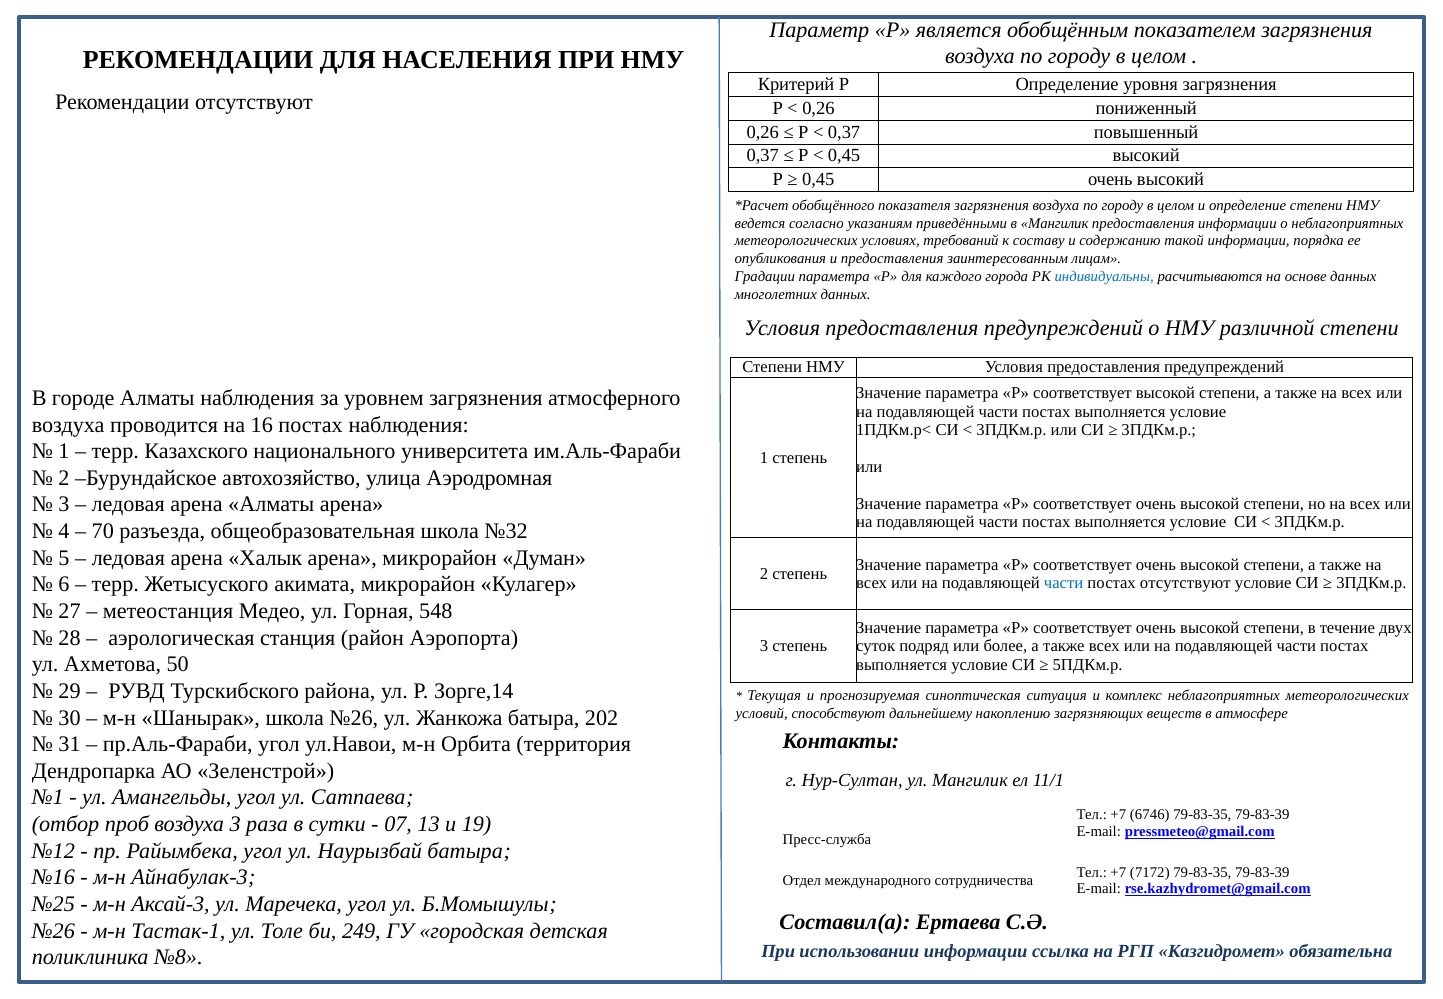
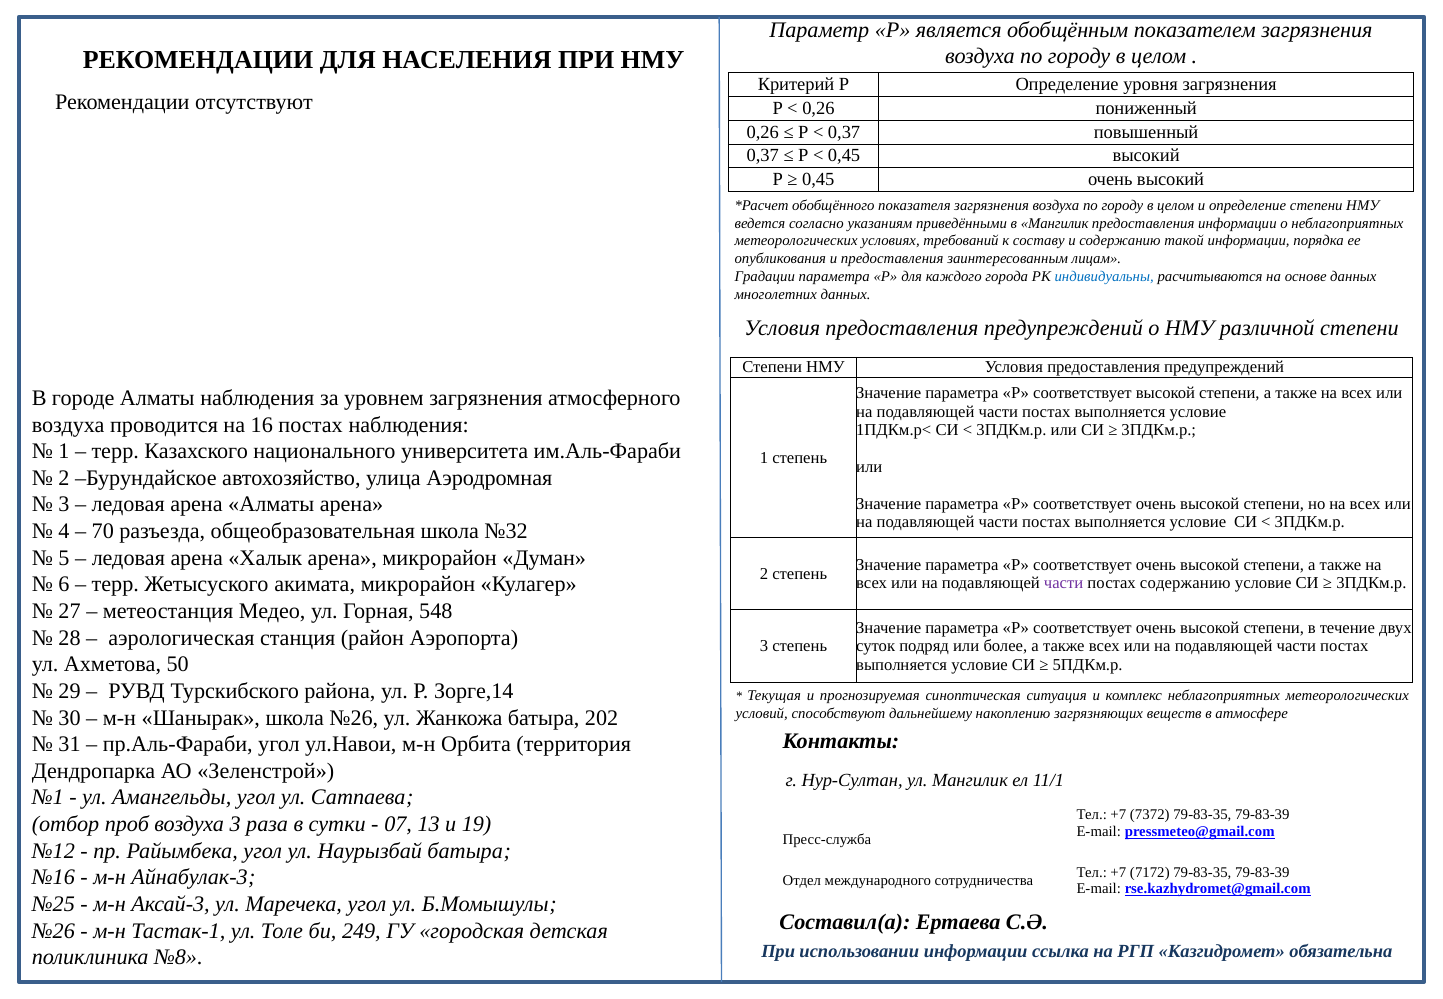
части at (1064, 583) colour: blue -> purple
постах отсутствуют: отсутствуют -> содержанию
6746: 6746 -> 7372
